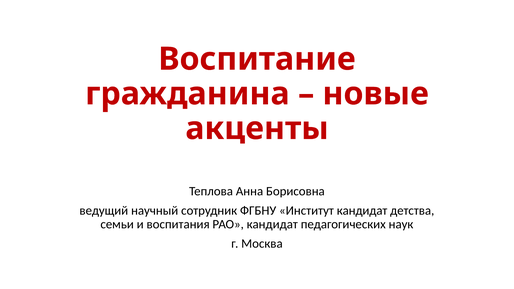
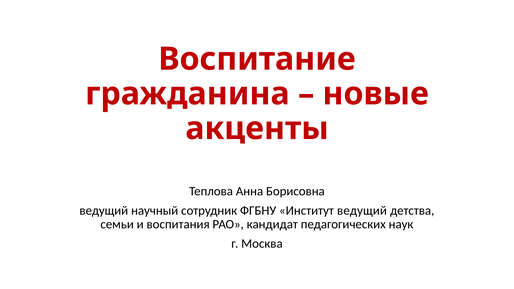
Институт кандидат: кандидат -> ведущий
